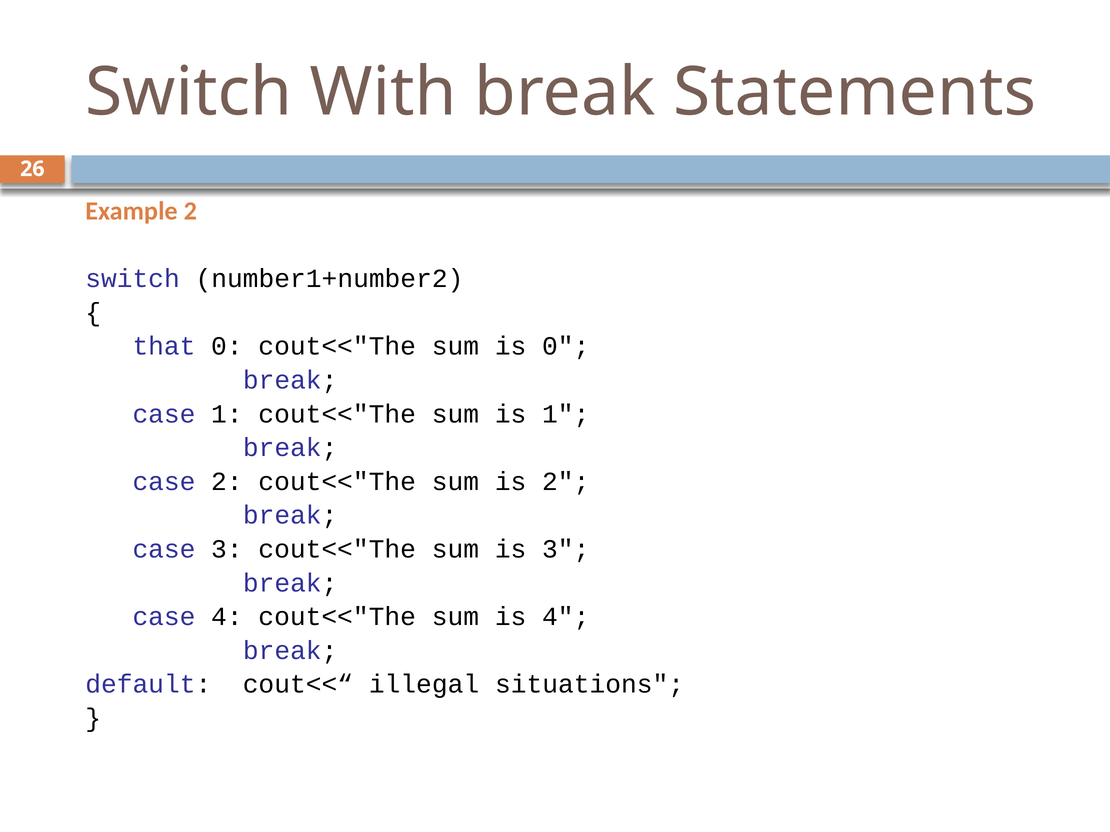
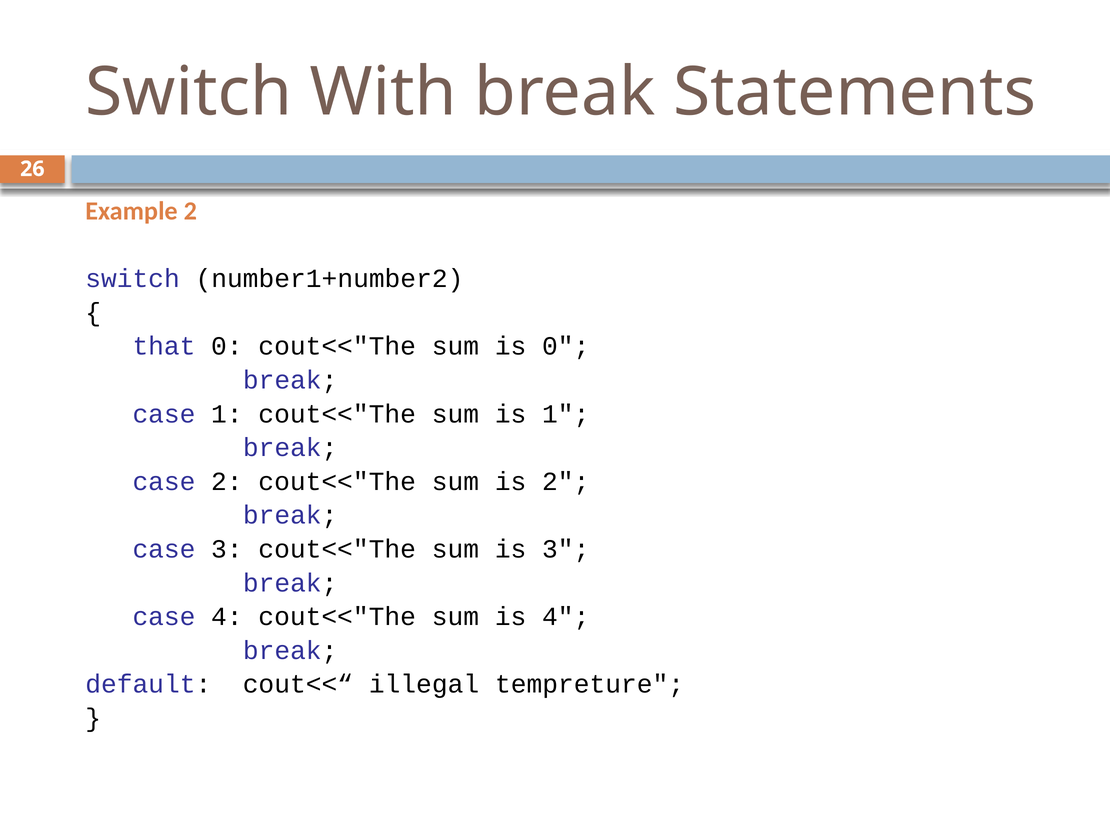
situations: situations -> tempreture
